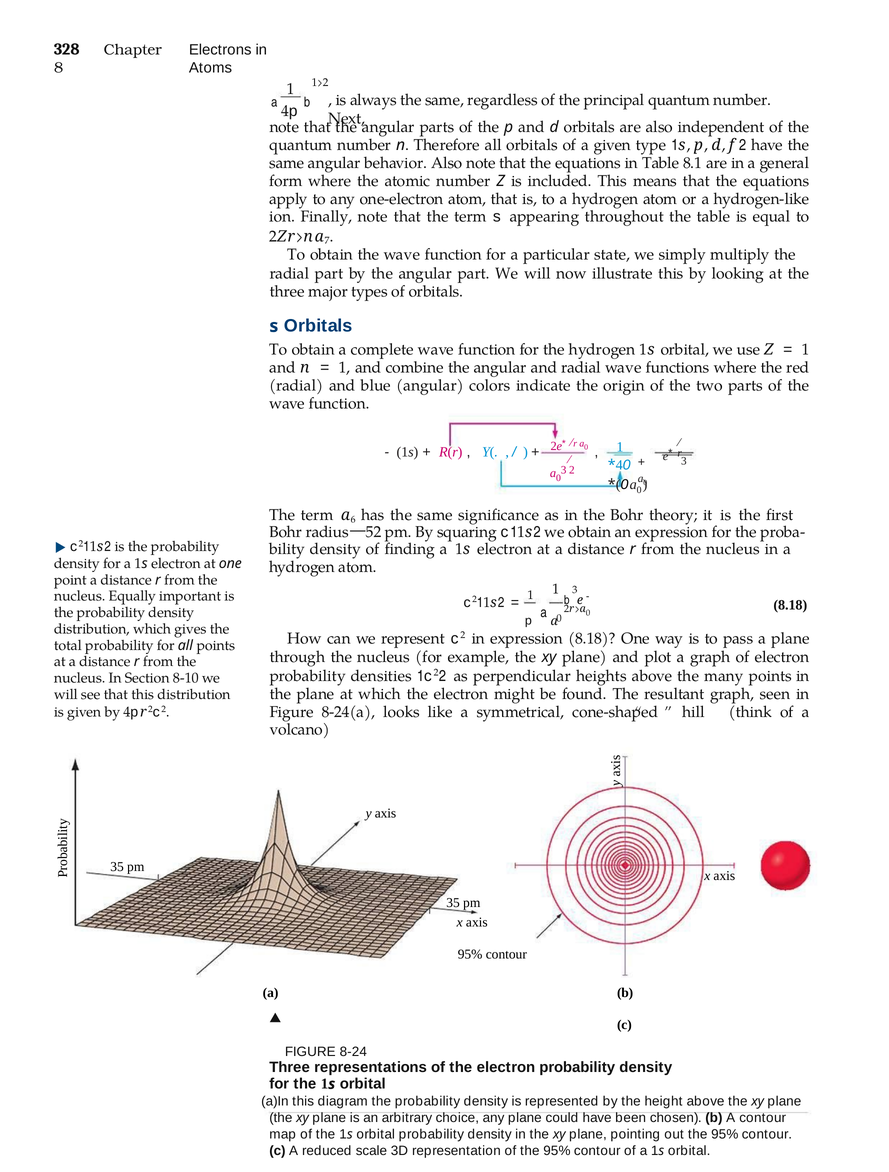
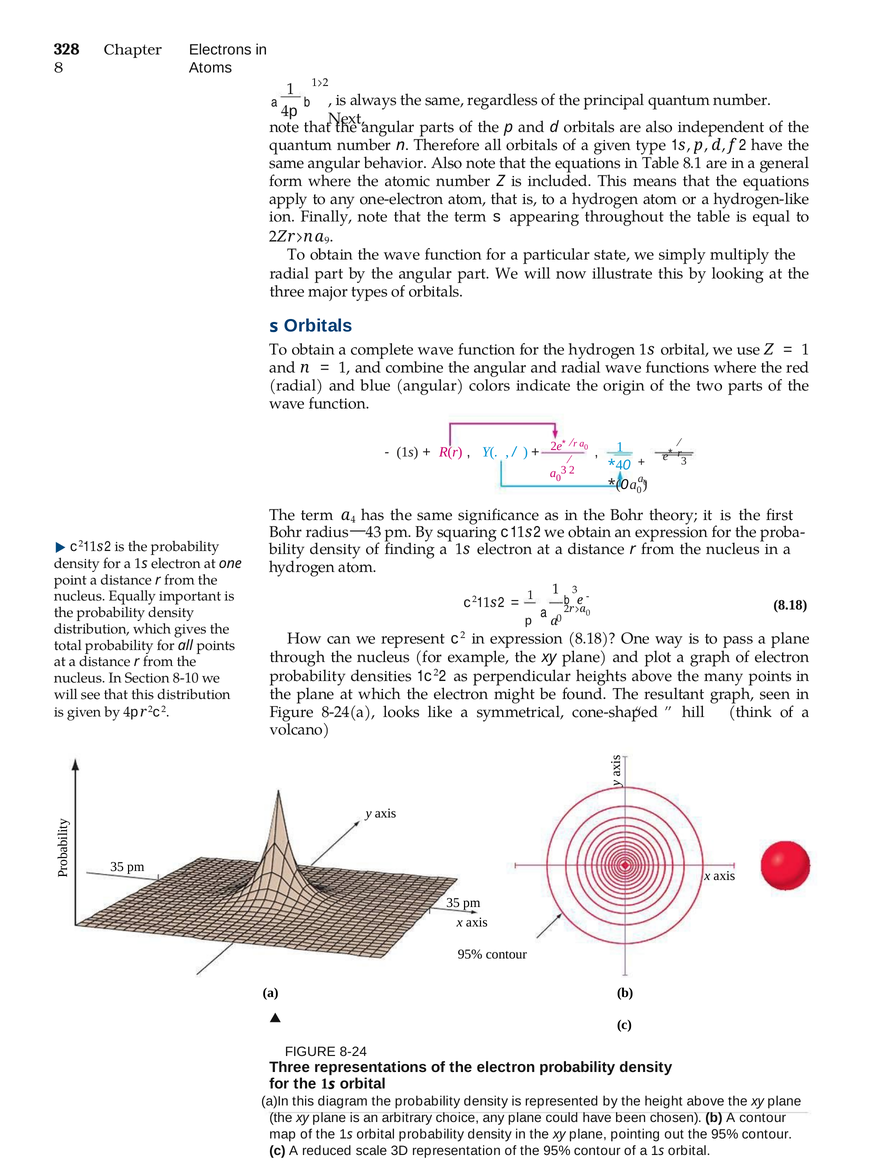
7: 7 -> 9
term a 6: 6 -> 4
52: 52 -> 43
